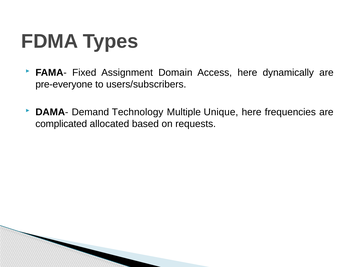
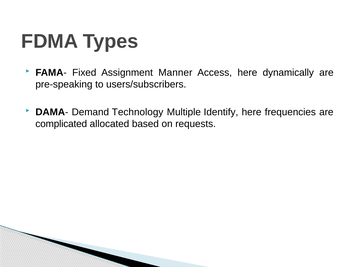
Domain: Domain -> Manner
pre-everyone: pre-everyone -> pre-speaking
Unique: Unique -> Identify
